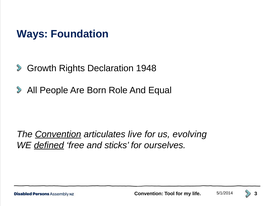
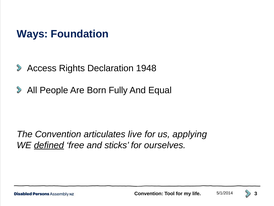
Growth: Growth -> Access
Role: Role -> Fully
Convention at (58, 134) underline: present -> none
evolving: evolving -> applying
